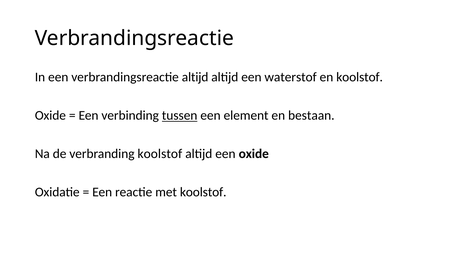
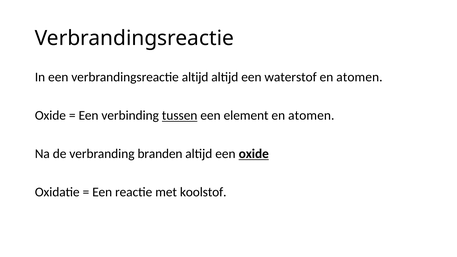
koolstof at (360, 77): koolstof -> atomen
element en bestaan: bestaan -> atomen
verbranding koolstof: koolstof -> branden
oxide at (254, 154) underline: none -> present
